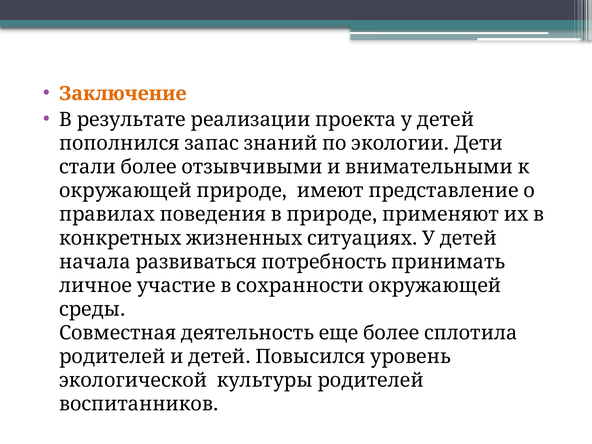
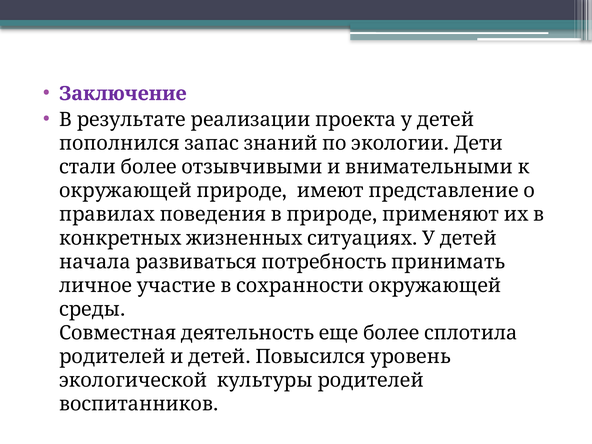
Заключение colour: orange -> purple
